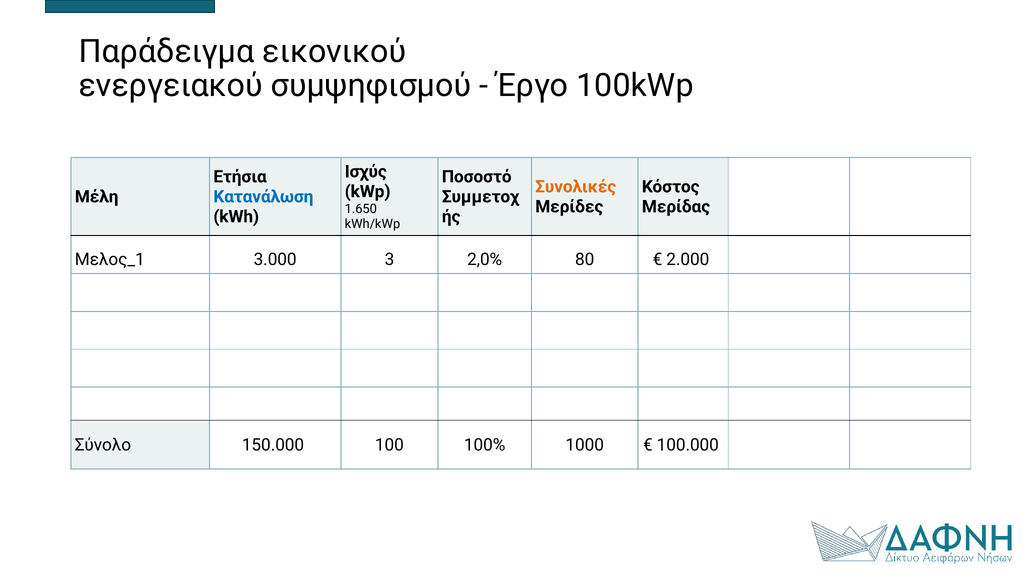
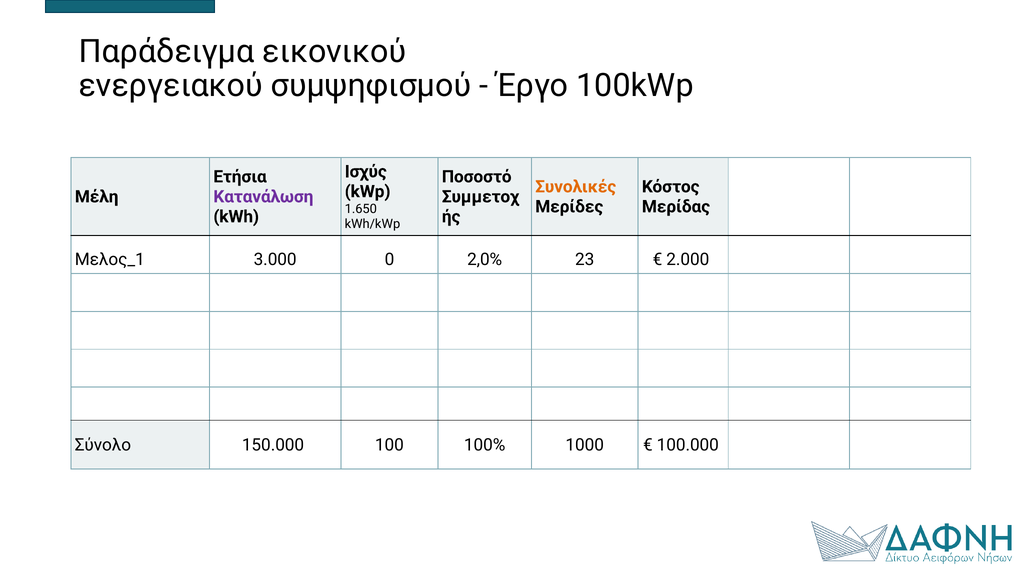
Κατανάλωση colour: blue -> purple
3: 3 -> 0
80: 80 -> 23
